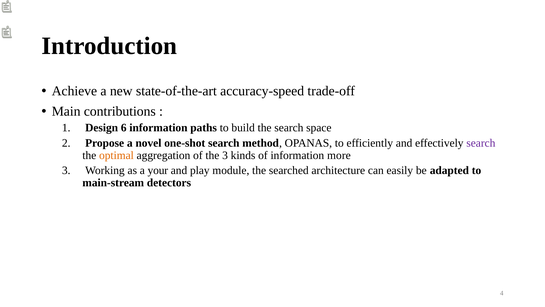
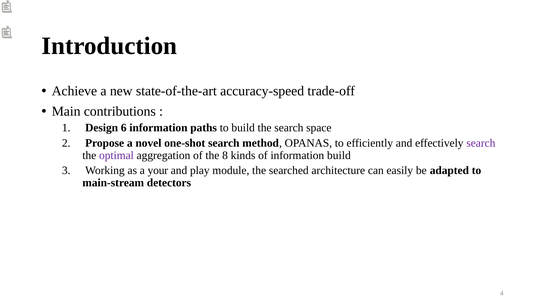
optimal colour: orange -> purple
the 3: 3 -> 8
information more: more -> build
